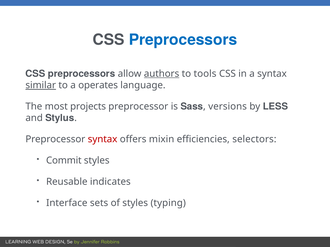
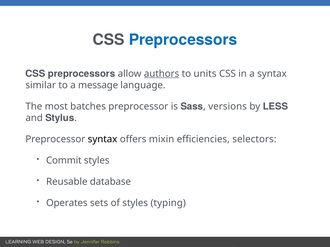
tools: tools -> units
similar underline: present -> none
operates: operates -> message
projects: projects -> batches
syntax at (103, 140) colour: red -> black
indicates: indicates -> database
Interface: Interface -> Operates
